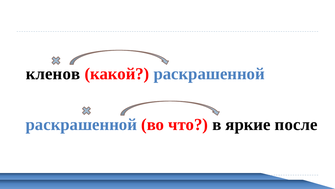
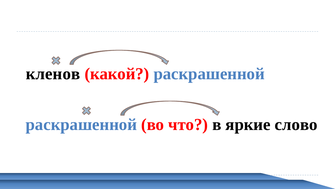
после: после -> слово
